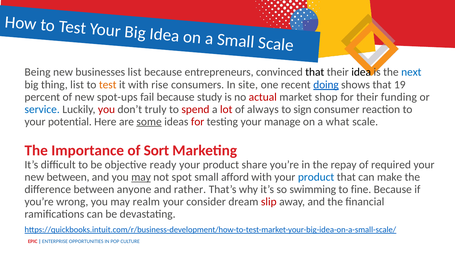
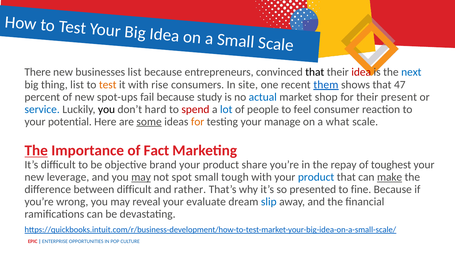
Being: Being -> There
idea at (361, 72) colour: black -> red
doing: doing -> them
19: 19 -> 47
actual colour: red -> blue
funding: funding -> present
you at (107, 109) colour: red -> black
truly: truly -> hard
lot colour: red -> blue
always: always -> people
sign: sign -> feel
for at (198, 122) colour: red -> orange
The at (36, 150) underline: none -> present
Sort: Sort -> Fact
ready: ready -> brand
required: required -> toughest
new between: between -> leverage
afford: afford -> tough
make underline: none -> present
between anyone: anyone -> difficult
swimming: swimming -> presented
realm: realm -> reveal
consider: consider -> evaluate
slip colour: red -> blue
